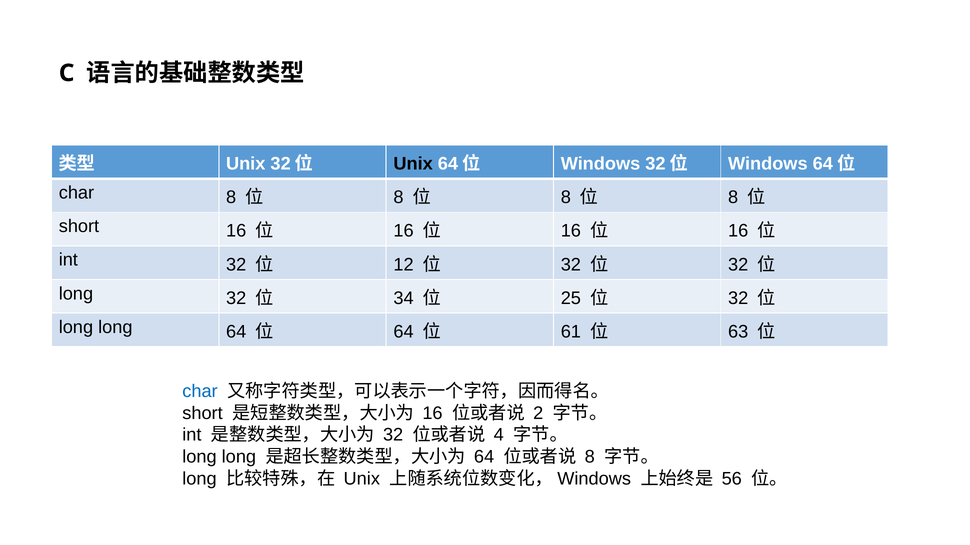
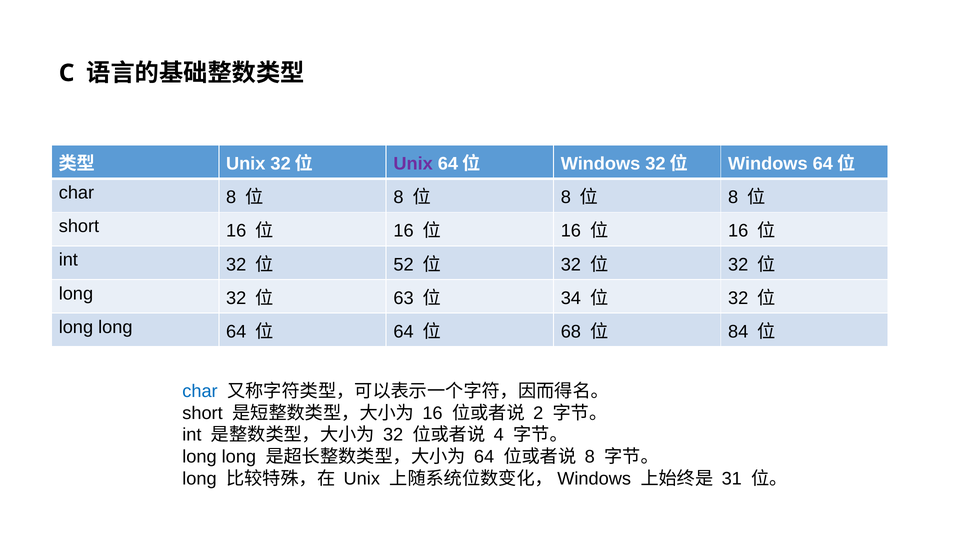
Unix at (413, 164) colour: black -> purple
12: 12 -> 52
34: 34 -> 63
25: 25 -> 34
61: 61 -> 68
63: 63 -> 84
56: 56 -> 31
